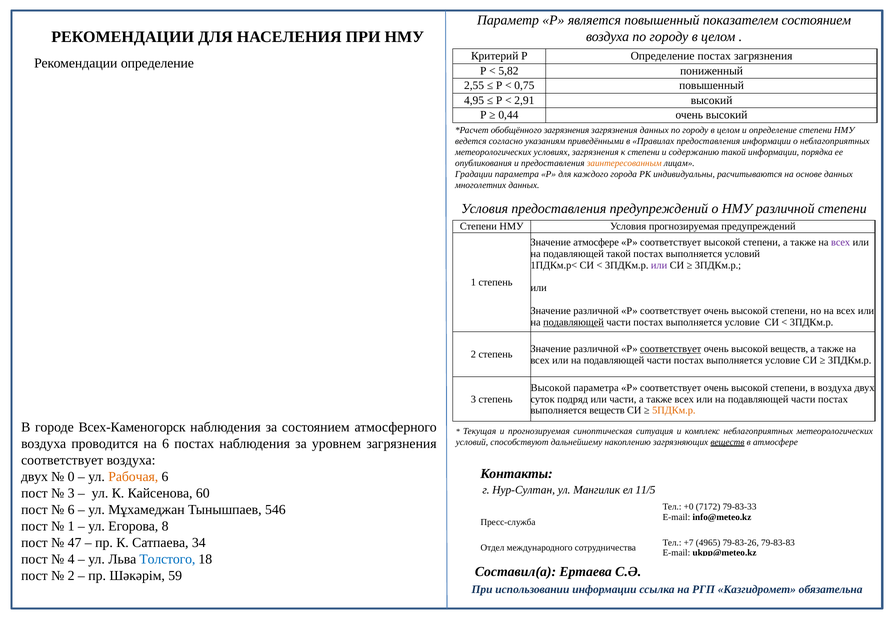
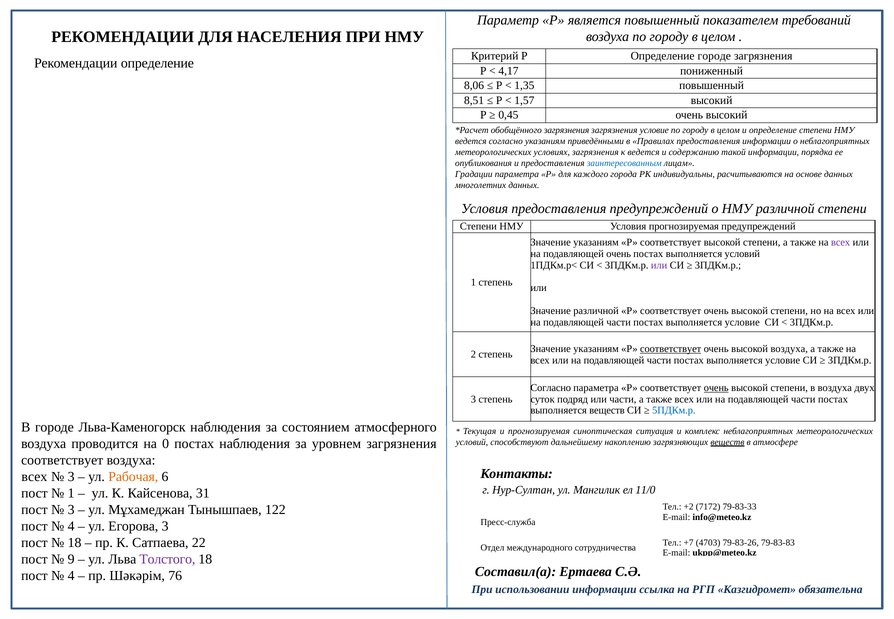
показателем состоянием: состоянием -> требований
Определение постах: постах -> городе
5,82: 5,82 -> 4,17
2,55: 2,55 -> 8,06
0,75: 0,75 -> 1,35
4,95: 4,95 -> 8,51
2,91: 2,91 -> 1,57
0,44: 0,44 -> 0,45
загрязнения данных: данных -> условие
к степени: степени -> ведется
заинтересованным colour: orange -> blue
атмосфере at (596, 242): атмосфере -> указаниям
подавляющей такой: такой -> очень
подавляющей at (574, 322) underline: present -> none
различной at (596, 349): различной -> указаниям
высокой веществ: веществ -> воздуха
Высокой at (551, 388): Высокой -> Согласно
очень at (716, 388) underline: none -> present
5ПДКм.р colour: orange -> blue
Всех-Каменогорск: Всех-Каменогорск -> Льва-Каменогорск
на 6: 6 -> 0
двух at (35, 477): двух -> всех
0 at (71, 477): 0 -> 3
11/5: 11/5 -> 11/0
3 at (71, 493): 3 -> 1
60: 60 -> 31
+0: +0 -> +2
6 at (71, 510): 6 -> 3
546: 546 -> 122
1 at (71, 526): 1 -> 4
Егорова 8: 8 -> 3
47 at (75, 543): 47 -> 18
34: 34 -> 22
4965: 4965 -> 4703
4: 4 -> 9
Толстого colour: blue -> purple
2 at (71, 576): 2 -> 4
59: 59 -> 76
